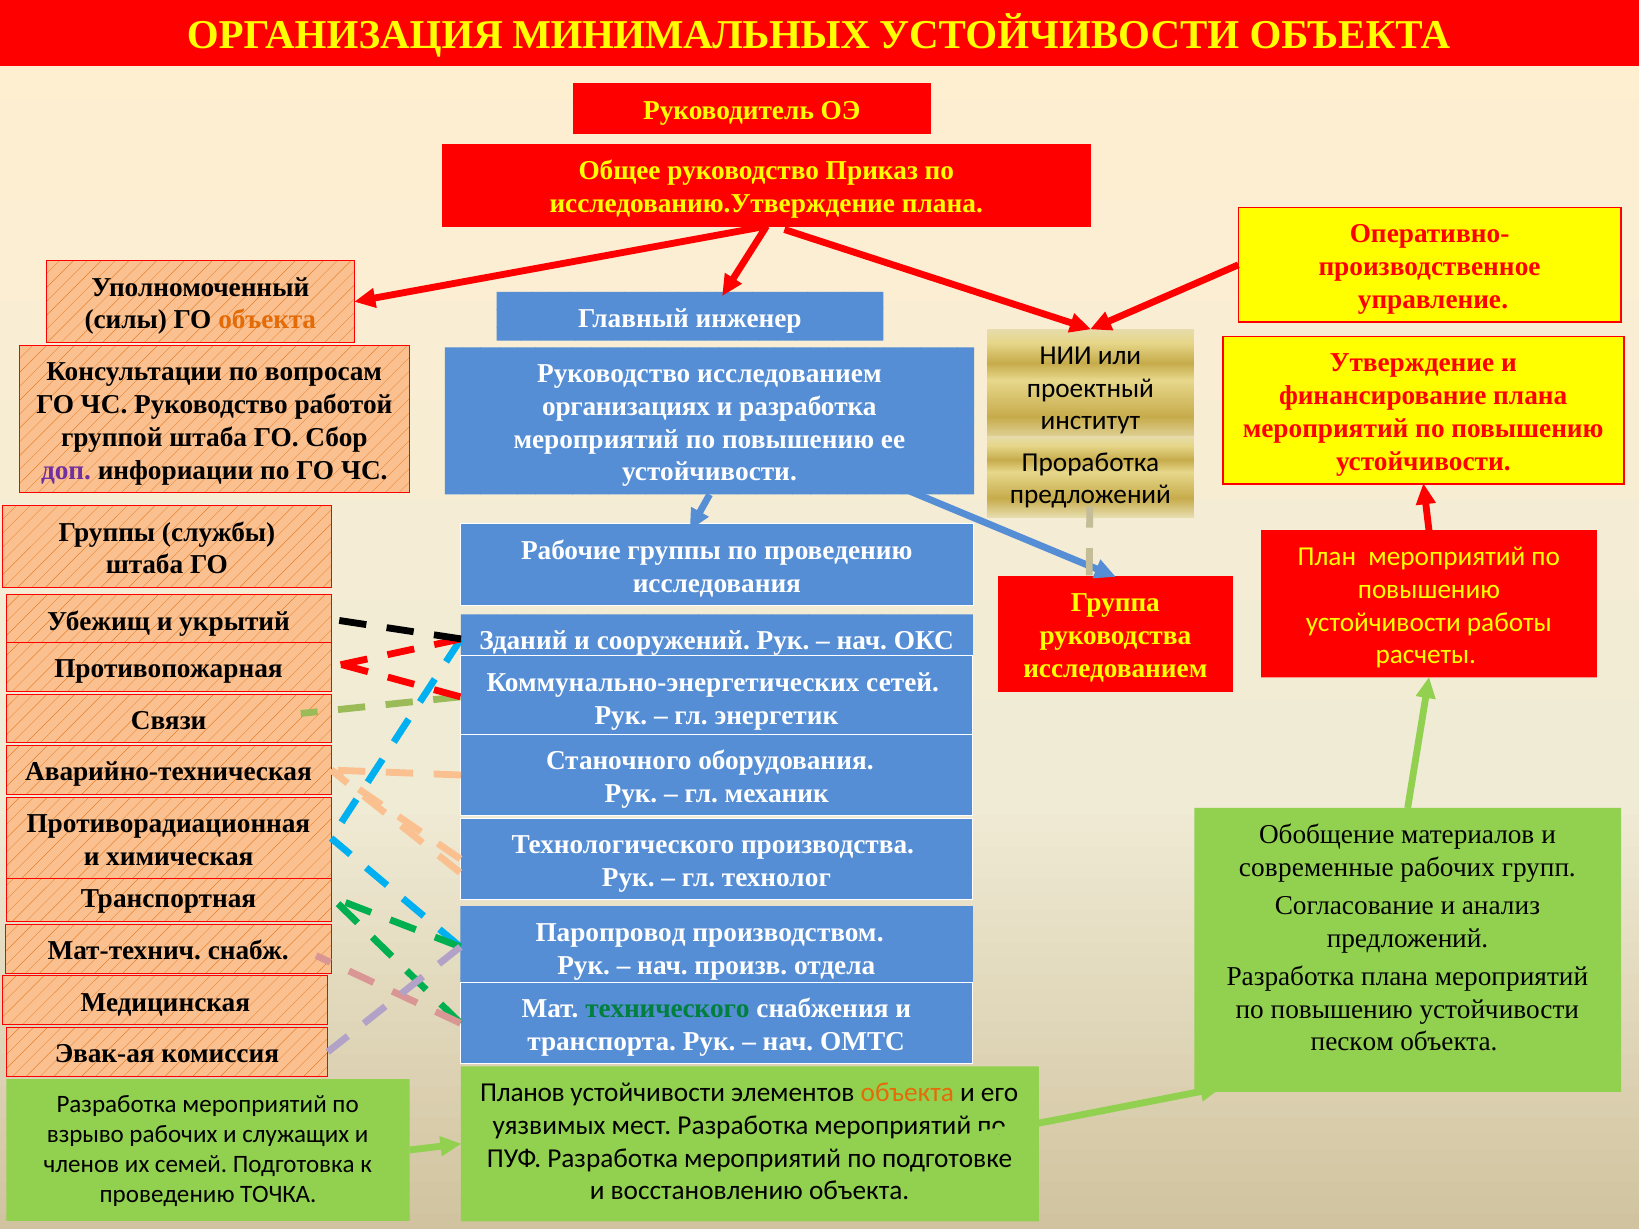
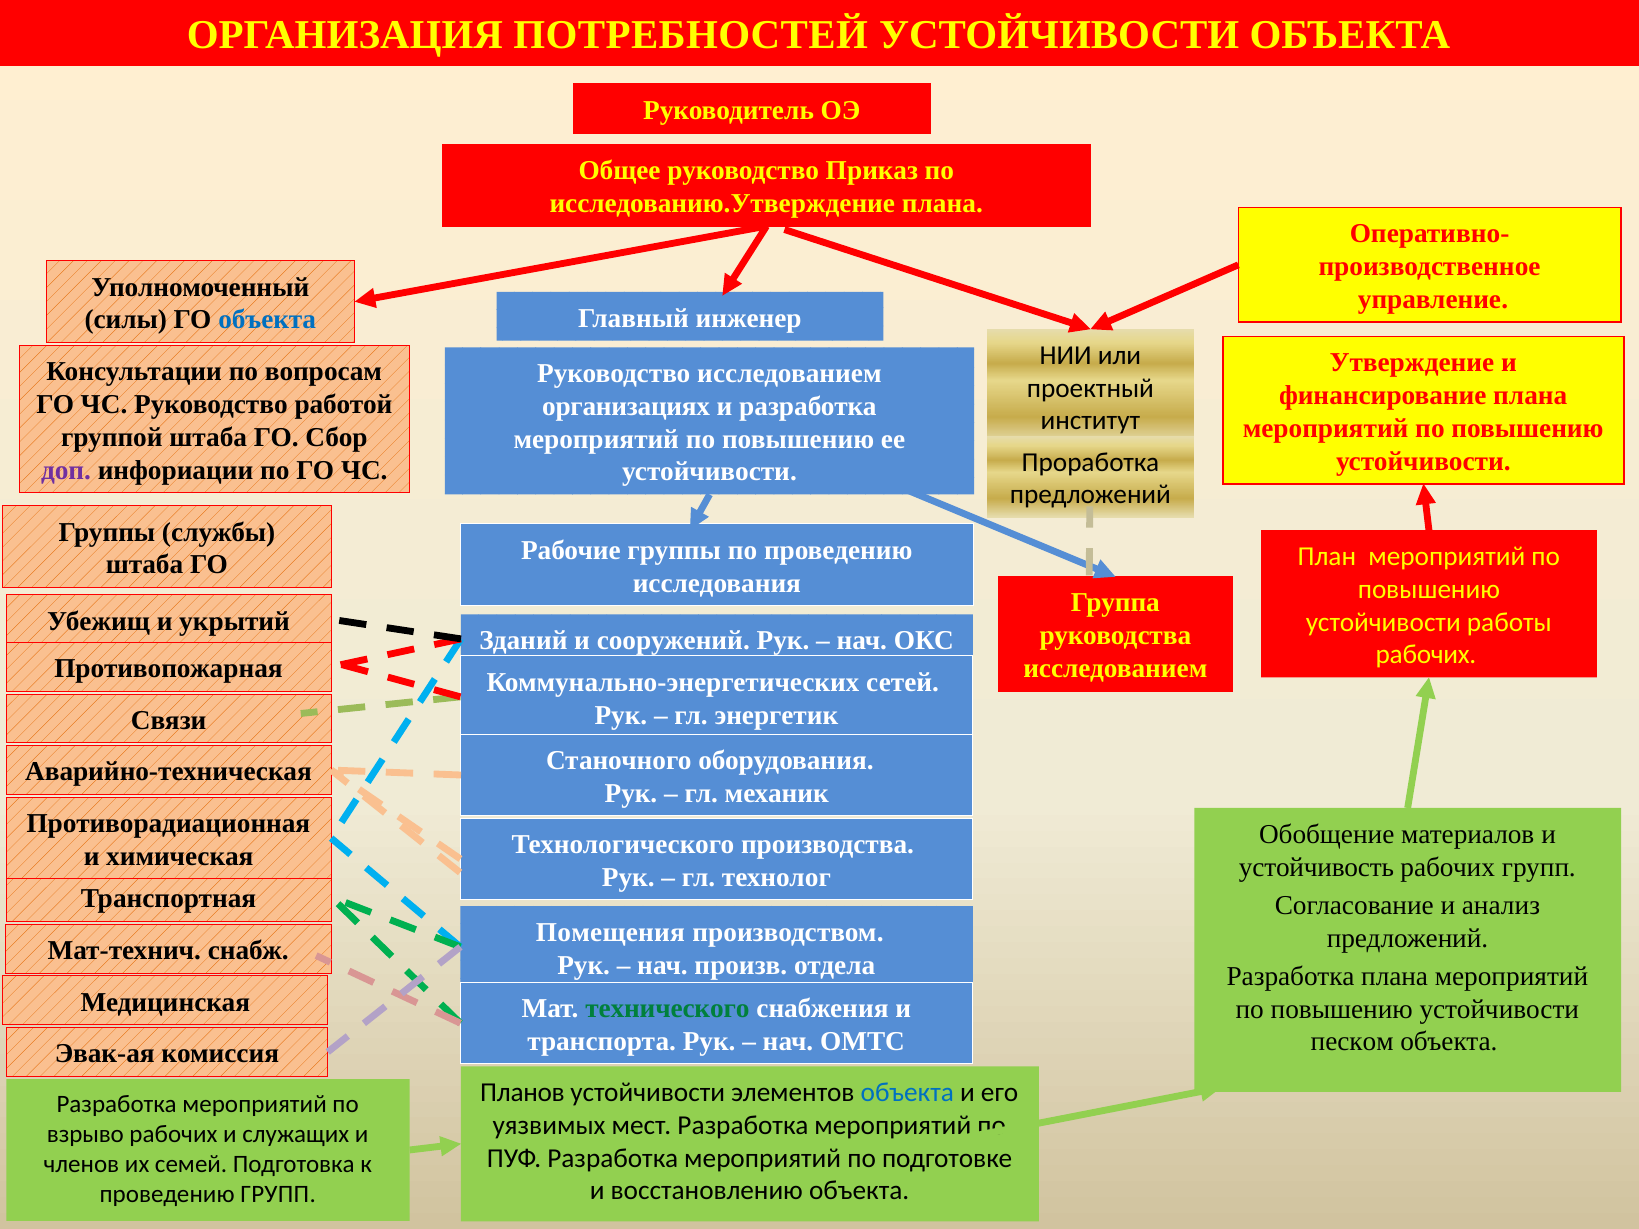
МИНИМАЛЬНЫХ: МИНИМАЛЬНЫХ -> ПОТРЕБНОСТЕЙ
объекта at (267, 320) colour: orange -> blue
расчеты at (1426, 655): расчеты -> рабочих
современные: современные -> устойчивость
Паропровод: Паропровод -> Помещения
объекта at (907, 1093) colour: orange -> blue
проведению ТОЧКА: ТОЧКА -> ГРУПП
